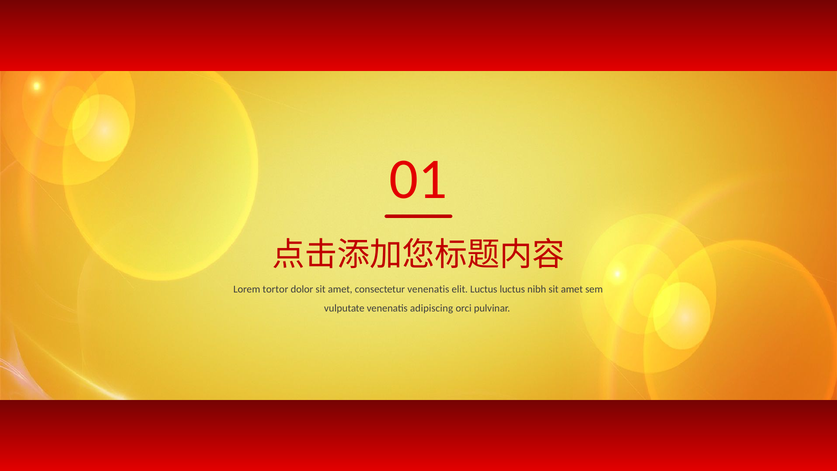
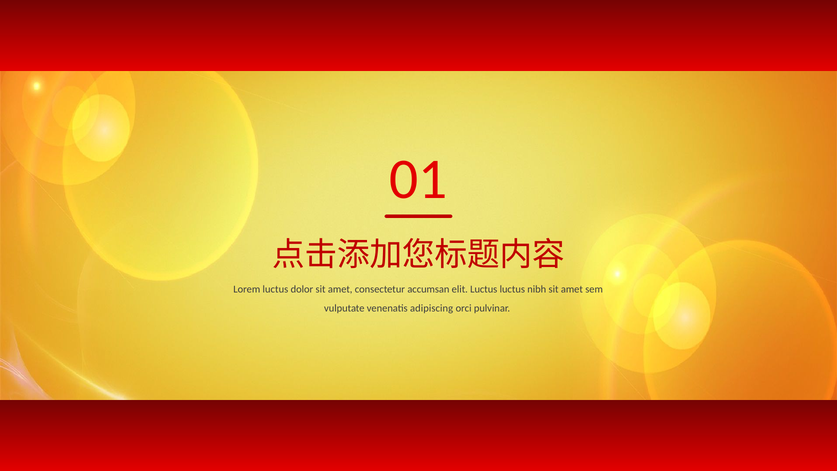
Lorem tortor: tortor -> luctus
consectetur venenatis: venenatis -> accumsan
